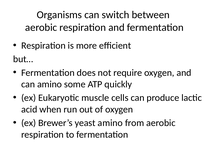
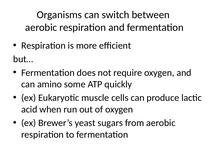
yeast amino: amino -> sugars
